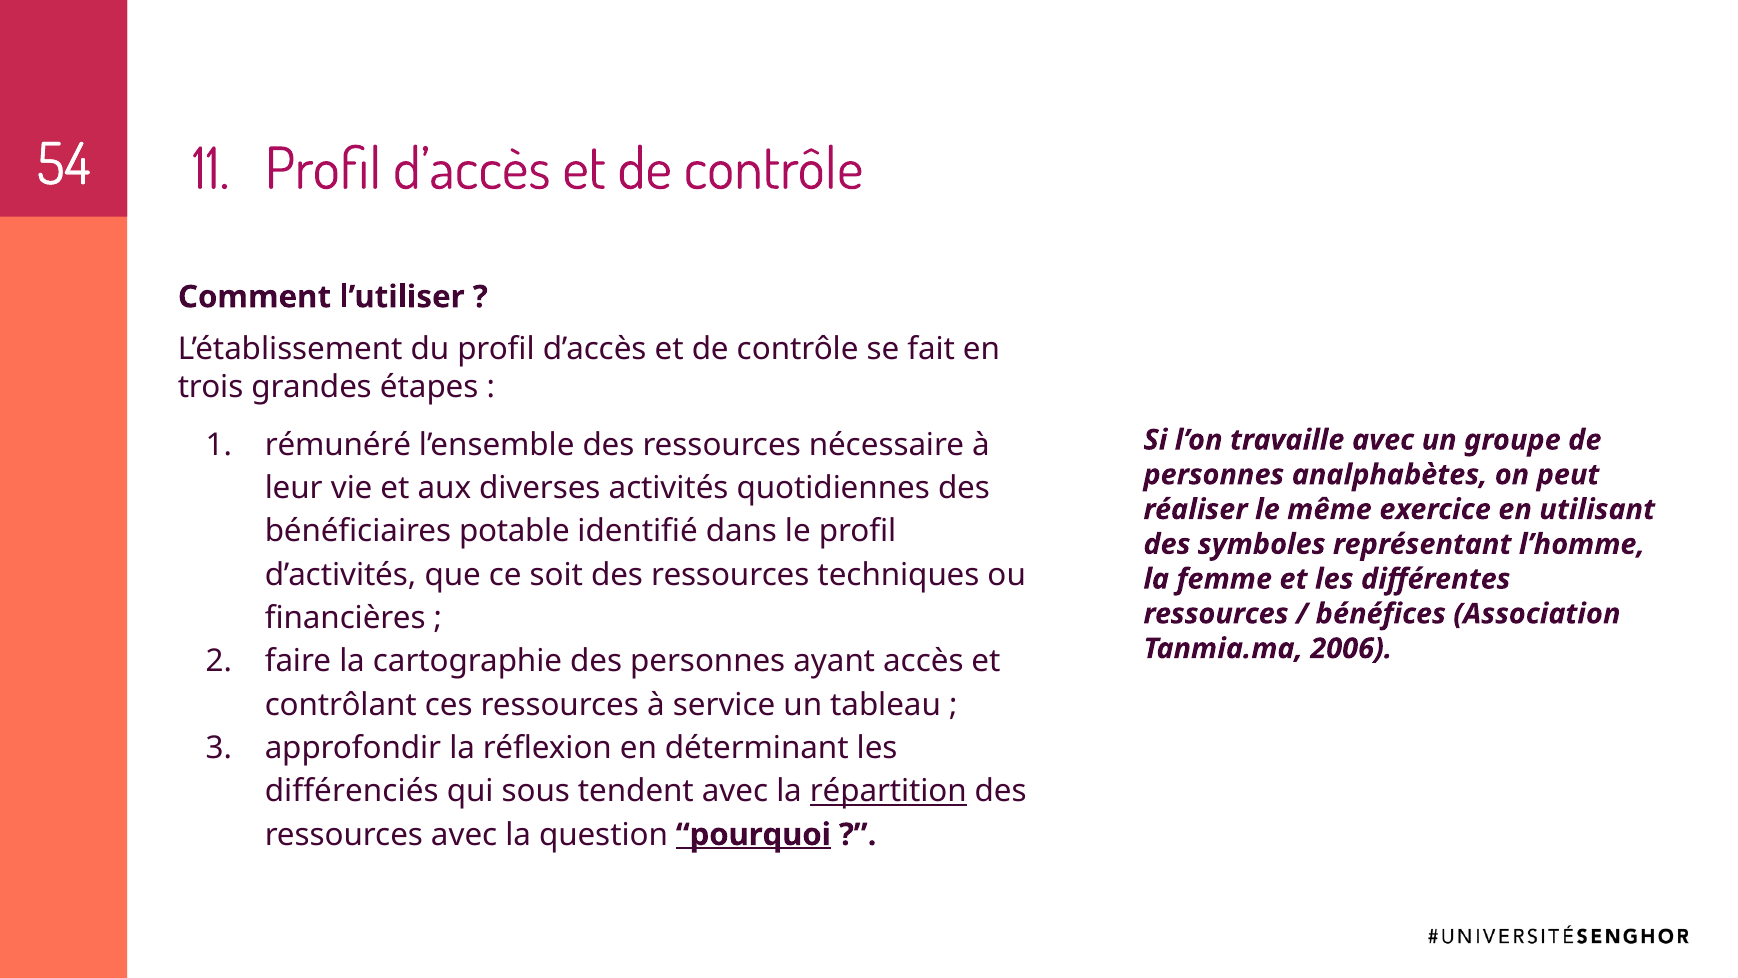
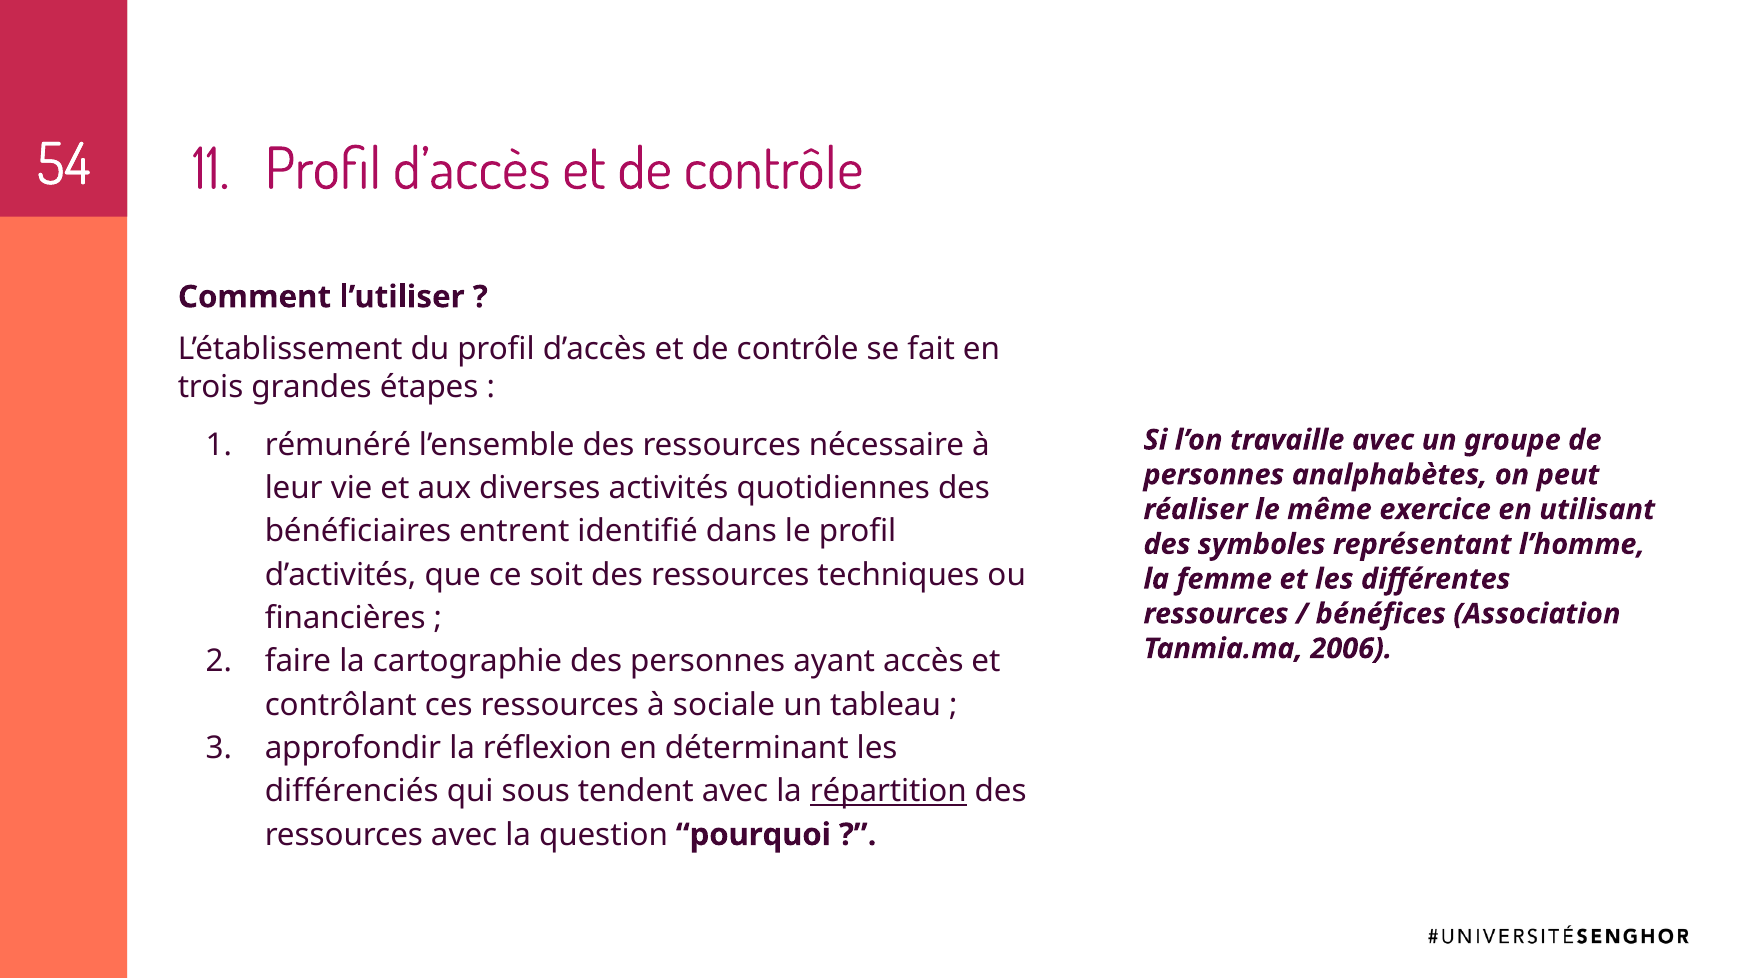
potable: potable -> entrent
service: service -> sociale
pourquoi underline: present -> none
